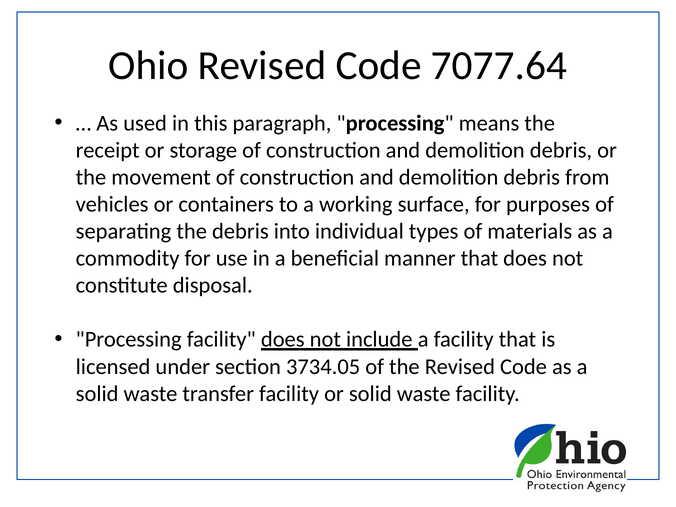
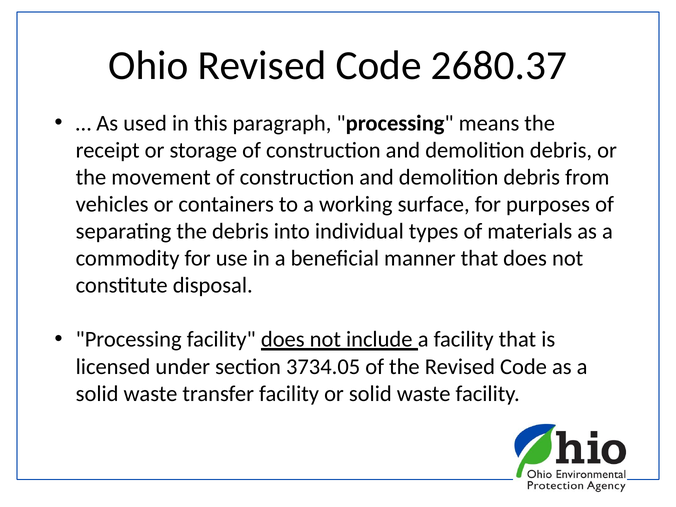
7077.64: 7077.64 -> 2680.37
